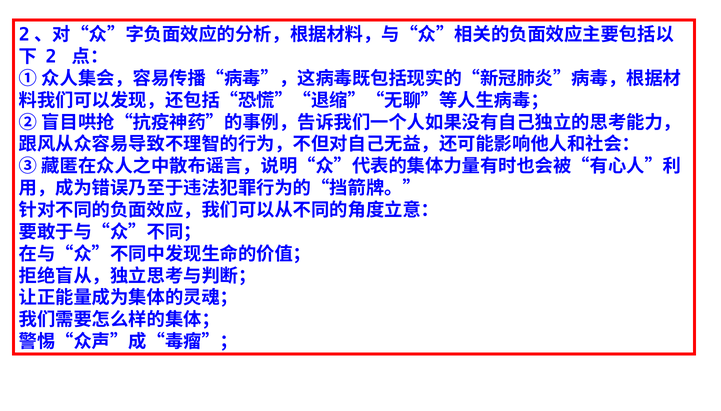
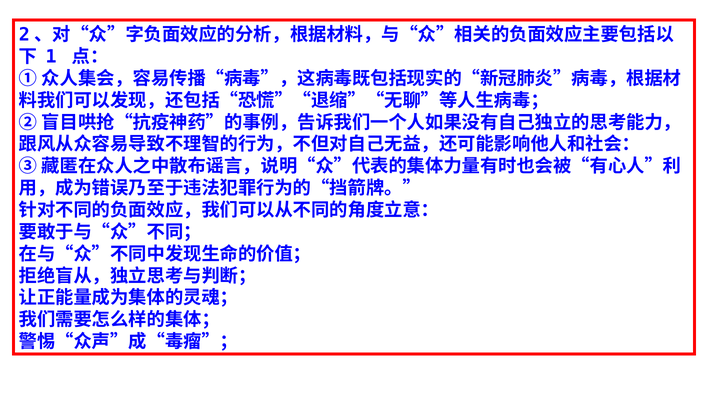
2: 2 -> 1
